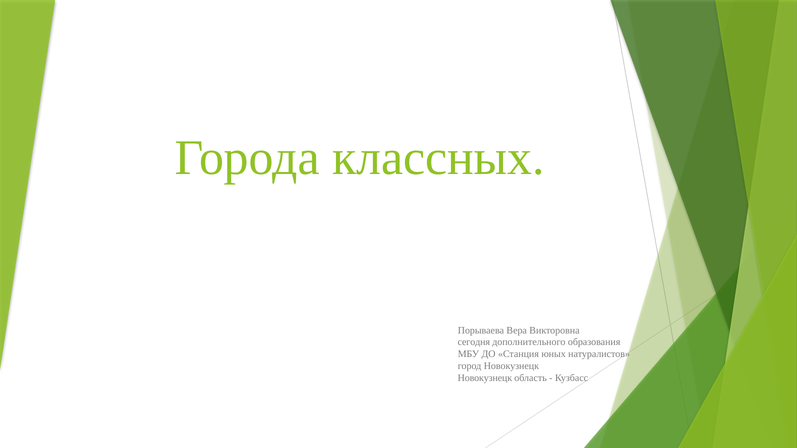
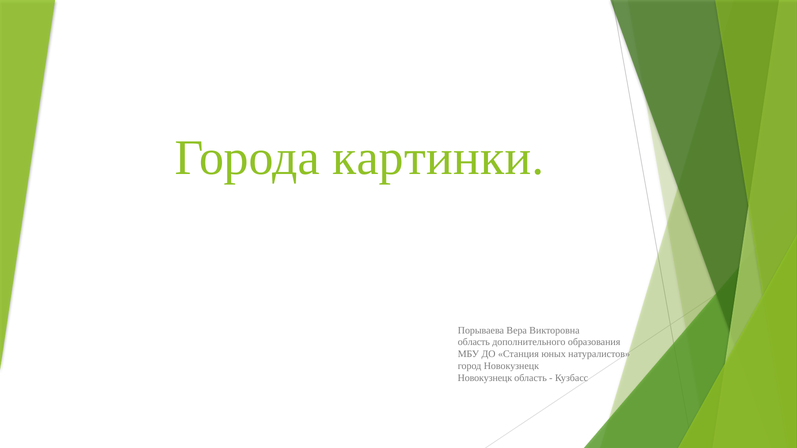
классных: классных -> картинки
сегодня at (474, 342): сегодня -> область
